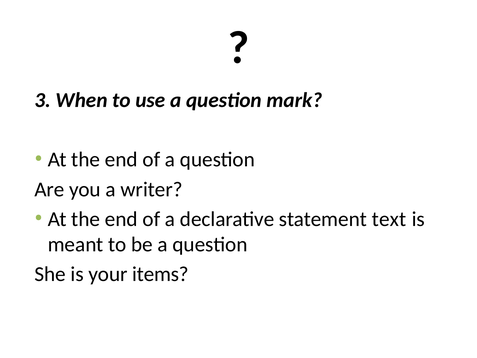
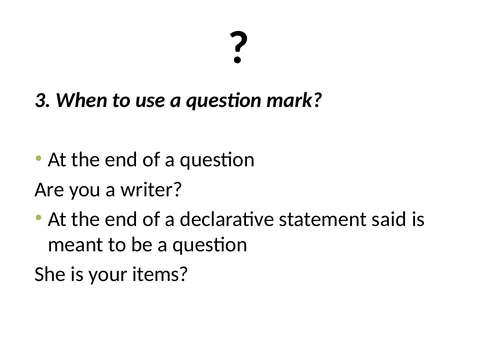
text: text -> said
